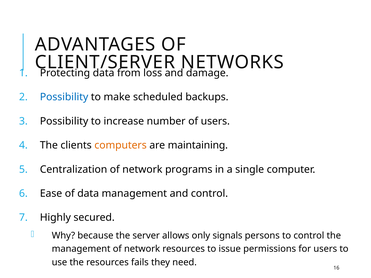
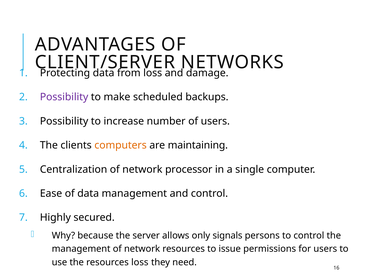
Possibility at (64, 97) colour: blue -> purple
programs: programs -> processor
resources fails: fails -> loss
